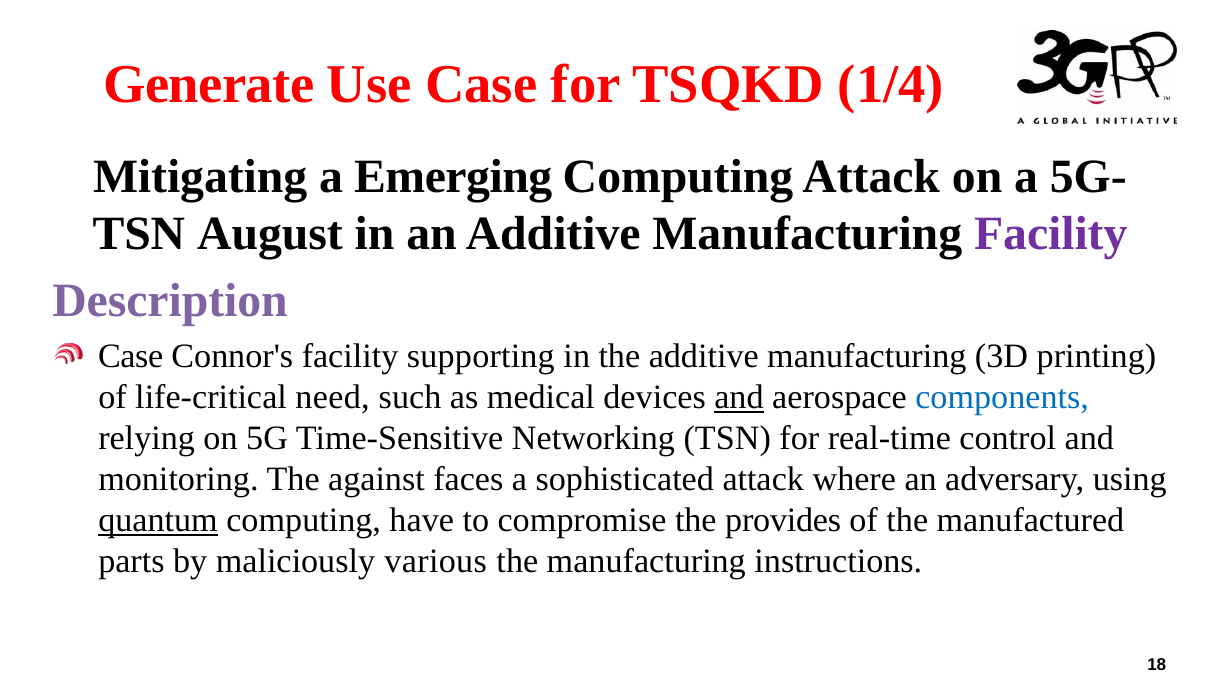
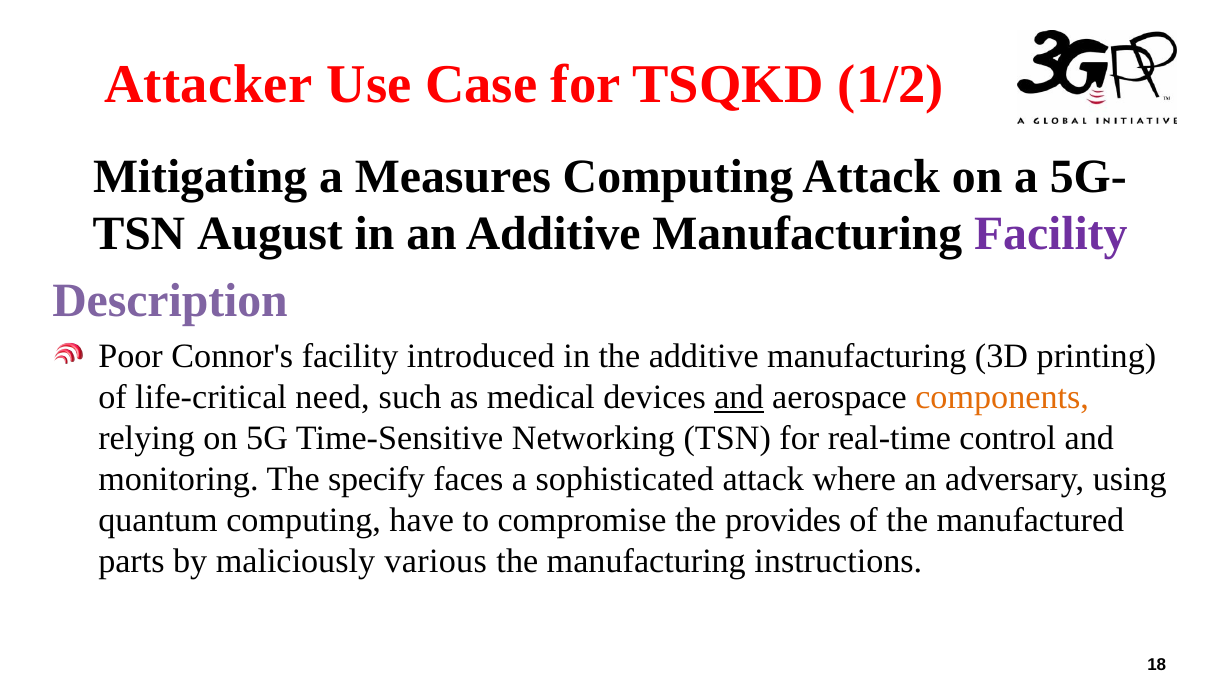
Generate: Generate -> Attacker
1/4: 1/4 -> 1/2
Emerging: Emerging -> Measures
Case at (131, 356): Case -> Poor
supporting: supporting -> introduced
components colour: blue -> orange
against: against -> specify
quantum underline: present -> none
